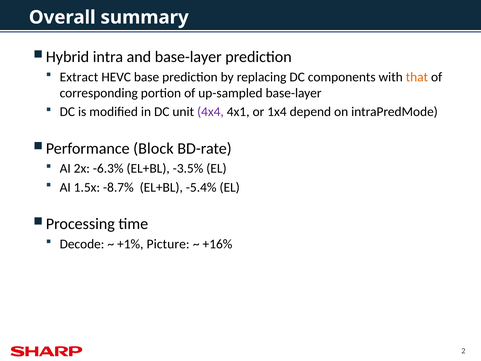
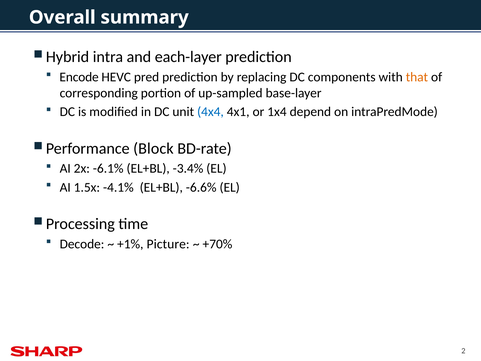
and base-layer: base-layer -> each-layer
Extract: Extract -> Encode
base: base -> pred
4x4 colour: purple -> blue
-6.3%: -6.3% -> -6.1%
-3.5%: -3.5% -> -3.4%
-8.7%: -8.7% -> -4.1%
-5.4%: -5.4% -> -6.6%
+16%: +16% -> +70%
